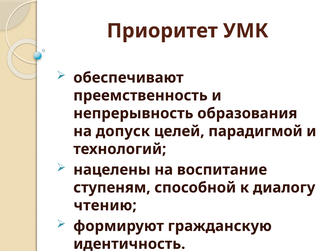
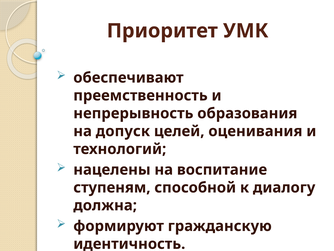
парадигмой: парадигмой -> оценивания
чтению: чтению -> должна
